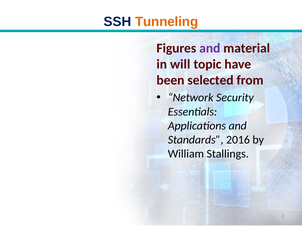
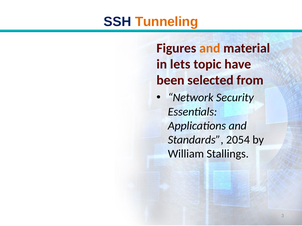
and at (210, 48) colour: purple -> orange
will: will -> lets
2016: 2016 -> 2054
